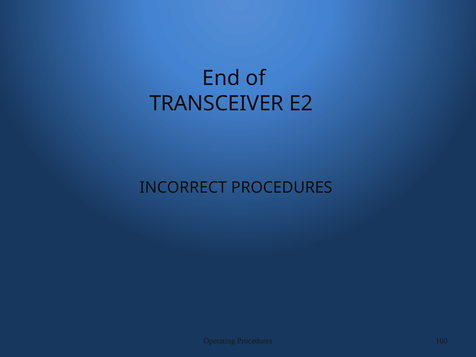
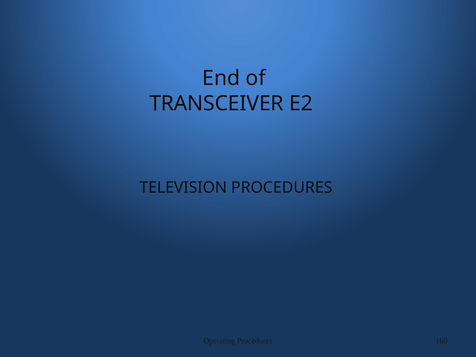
INCORRECT: INCORRECT -> TELEVISION
